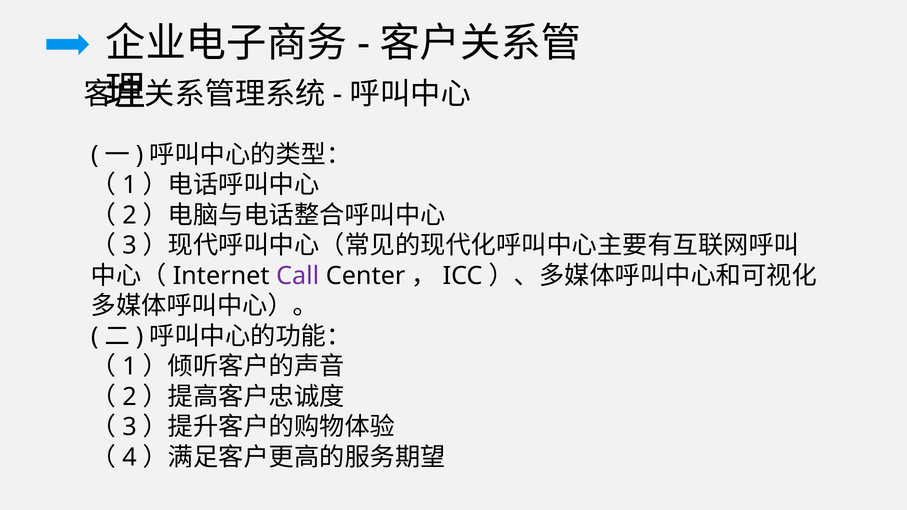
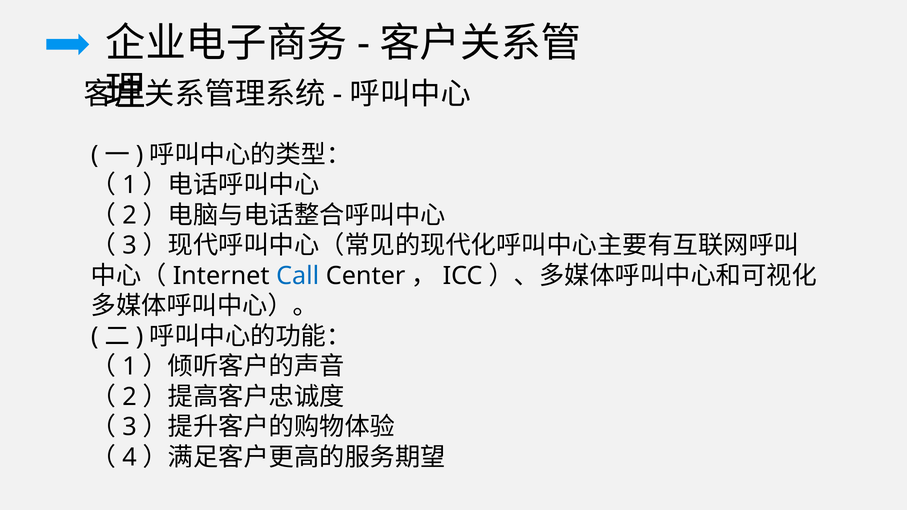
Call colour: purple -> blue
